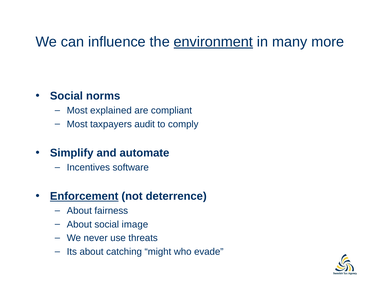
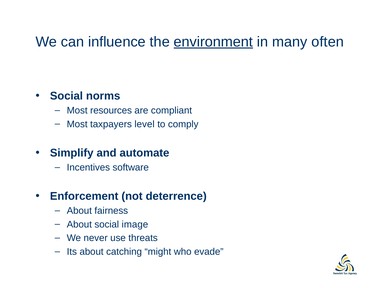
more: more -> often
explained: explained -> resources
audit: audit -> level
Enforcement underline: present -> none
